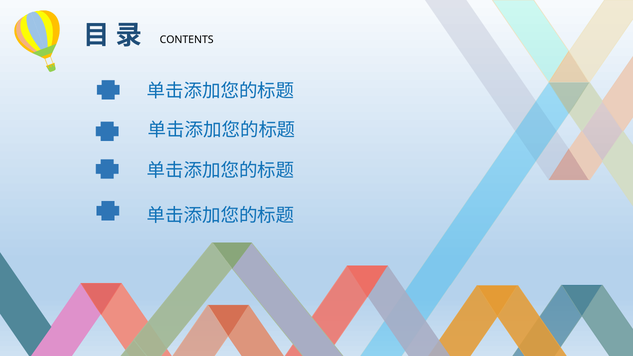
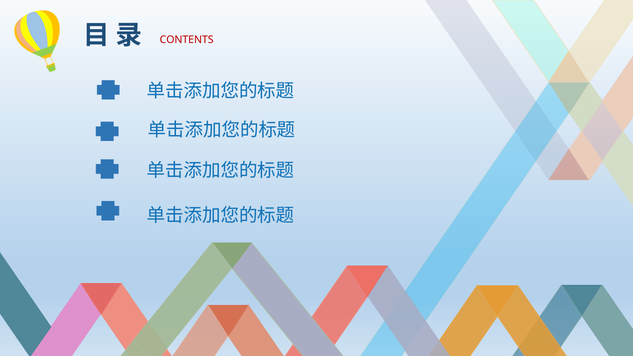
CONTENTS colour: black -> red
